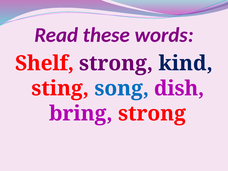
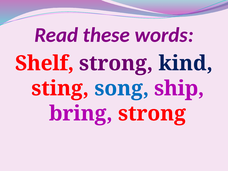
dish: dish -> ship
